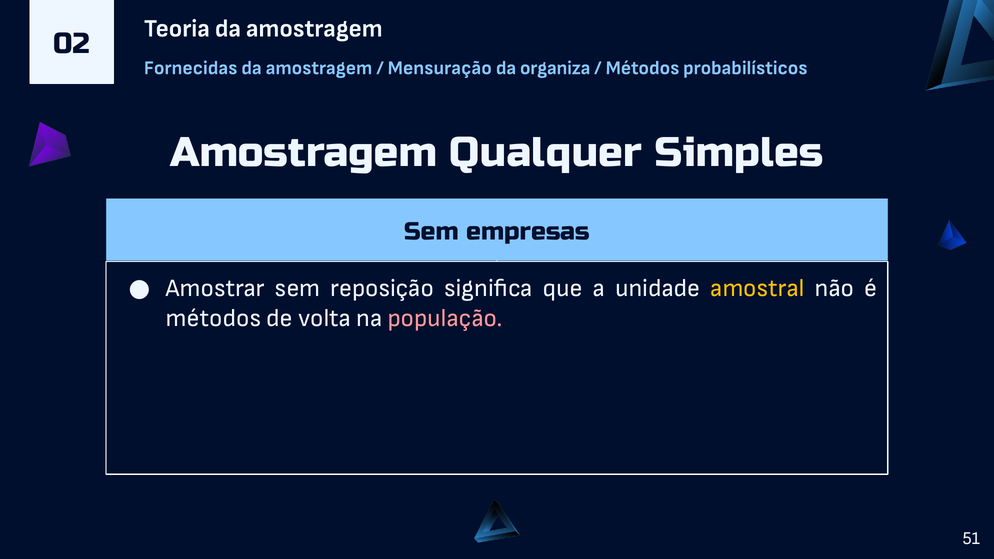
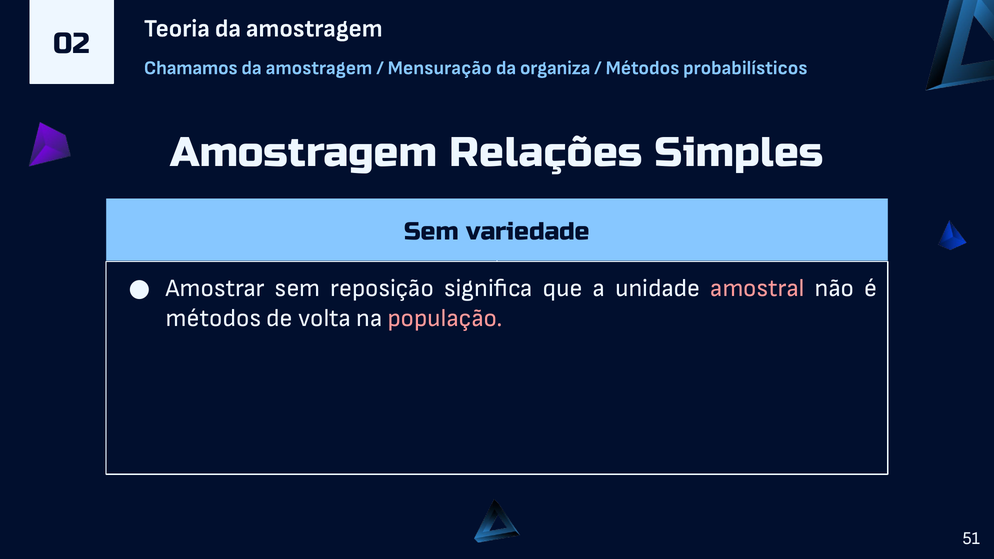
Fornecidas: Fornecidas -> Chamamos
Qualquer: Qualquer -> Relações
empresas: empresas -> variedade
amostral colour: yellow -> pink
